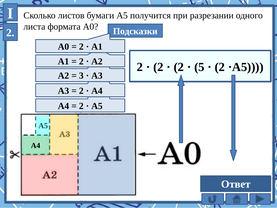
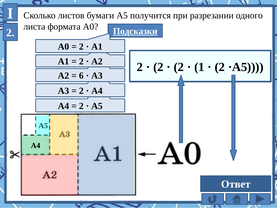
Подсказки underline: none -> present
5: 5 -> 1
3: 3 -> 6
